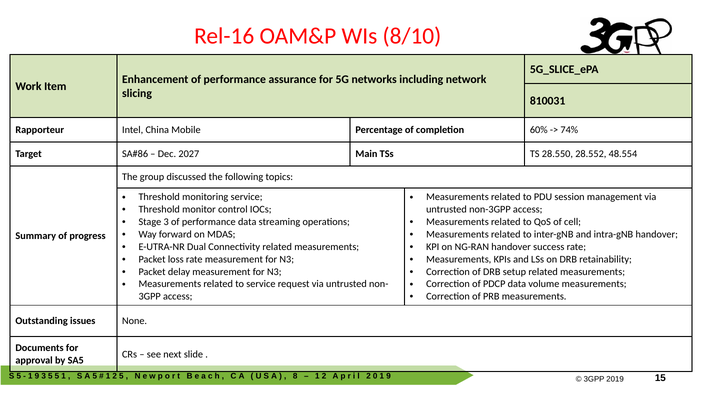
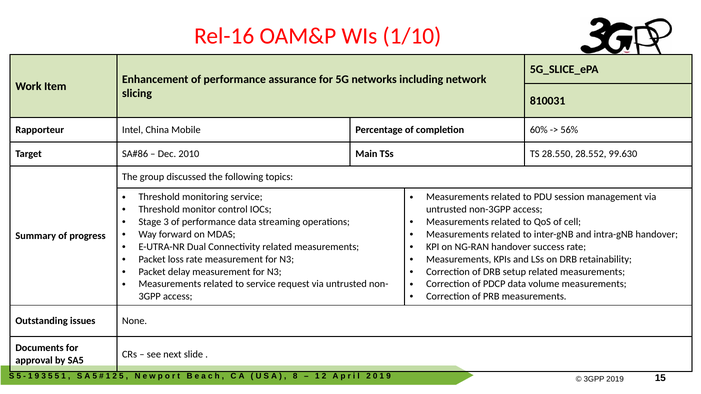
8/10: 8/10 -> 1/10
74%: 74% -> 56%
2027: 2027 -> 2010
48.554: 48.554 -> 99.630
